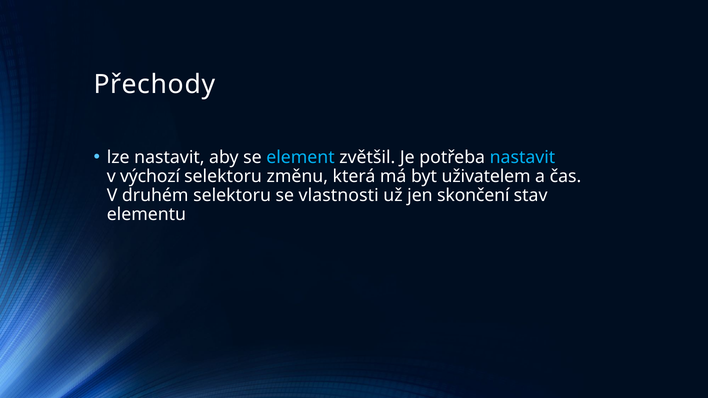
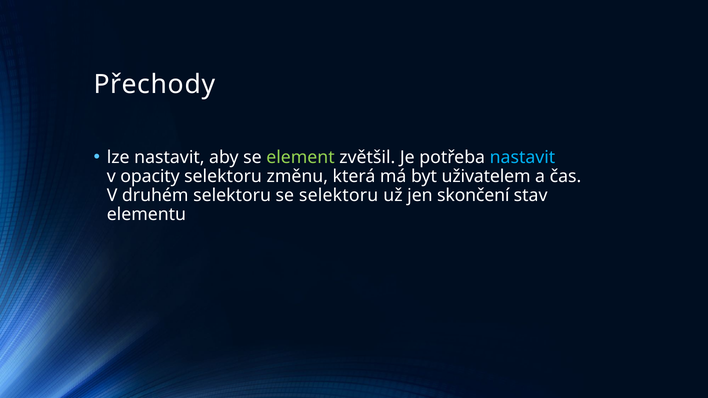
element colour: light blue -> light green
výchozí: výchozí -> opacity
se vlastnosti: vlastnosti -> selektoru
